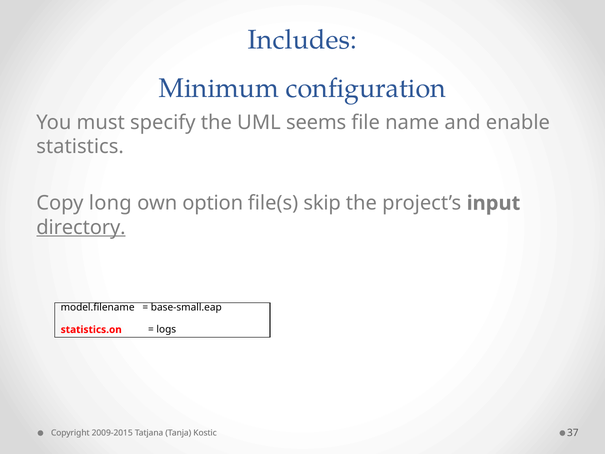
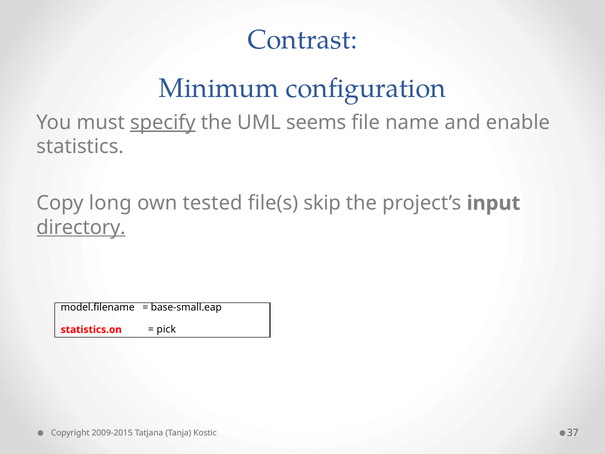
Includes: Includes -> Contrast
specify underline: none -> present
option: option -> tested
logs: logs -> pick
